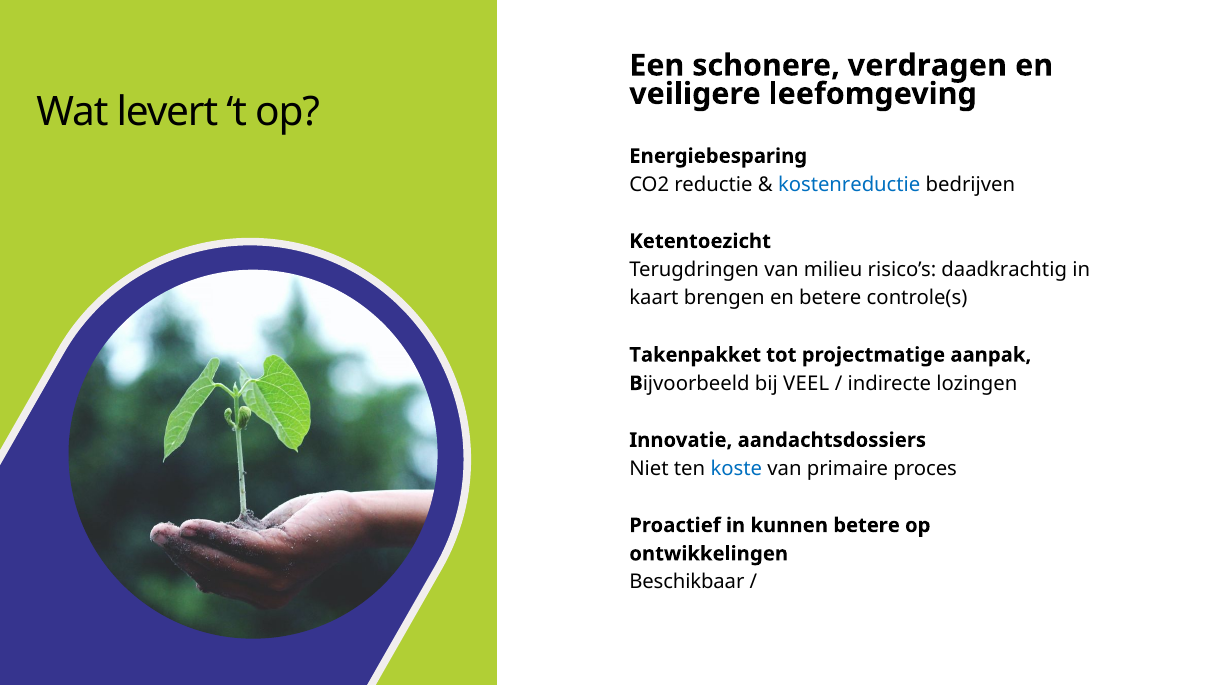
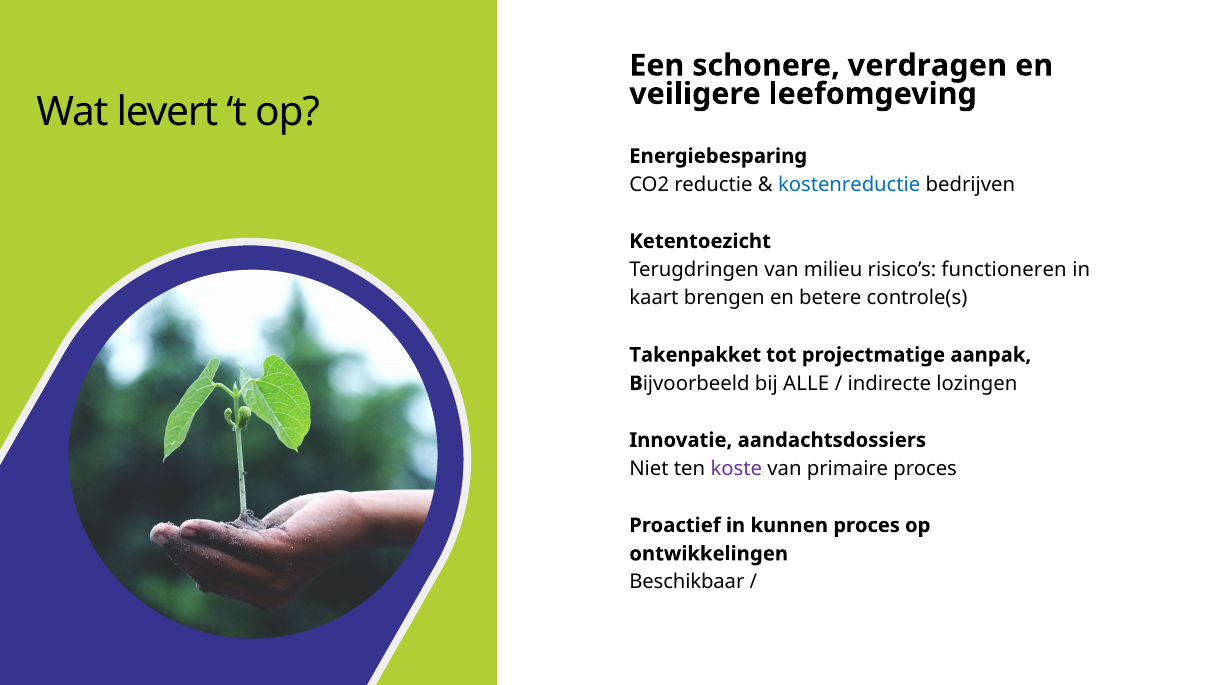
daadkrachtig: daadkrachtig -> functioneren
VEEL: VEEL -> ALLE
koste colour: blue -> purple
kunnen betere: betere -> proces
